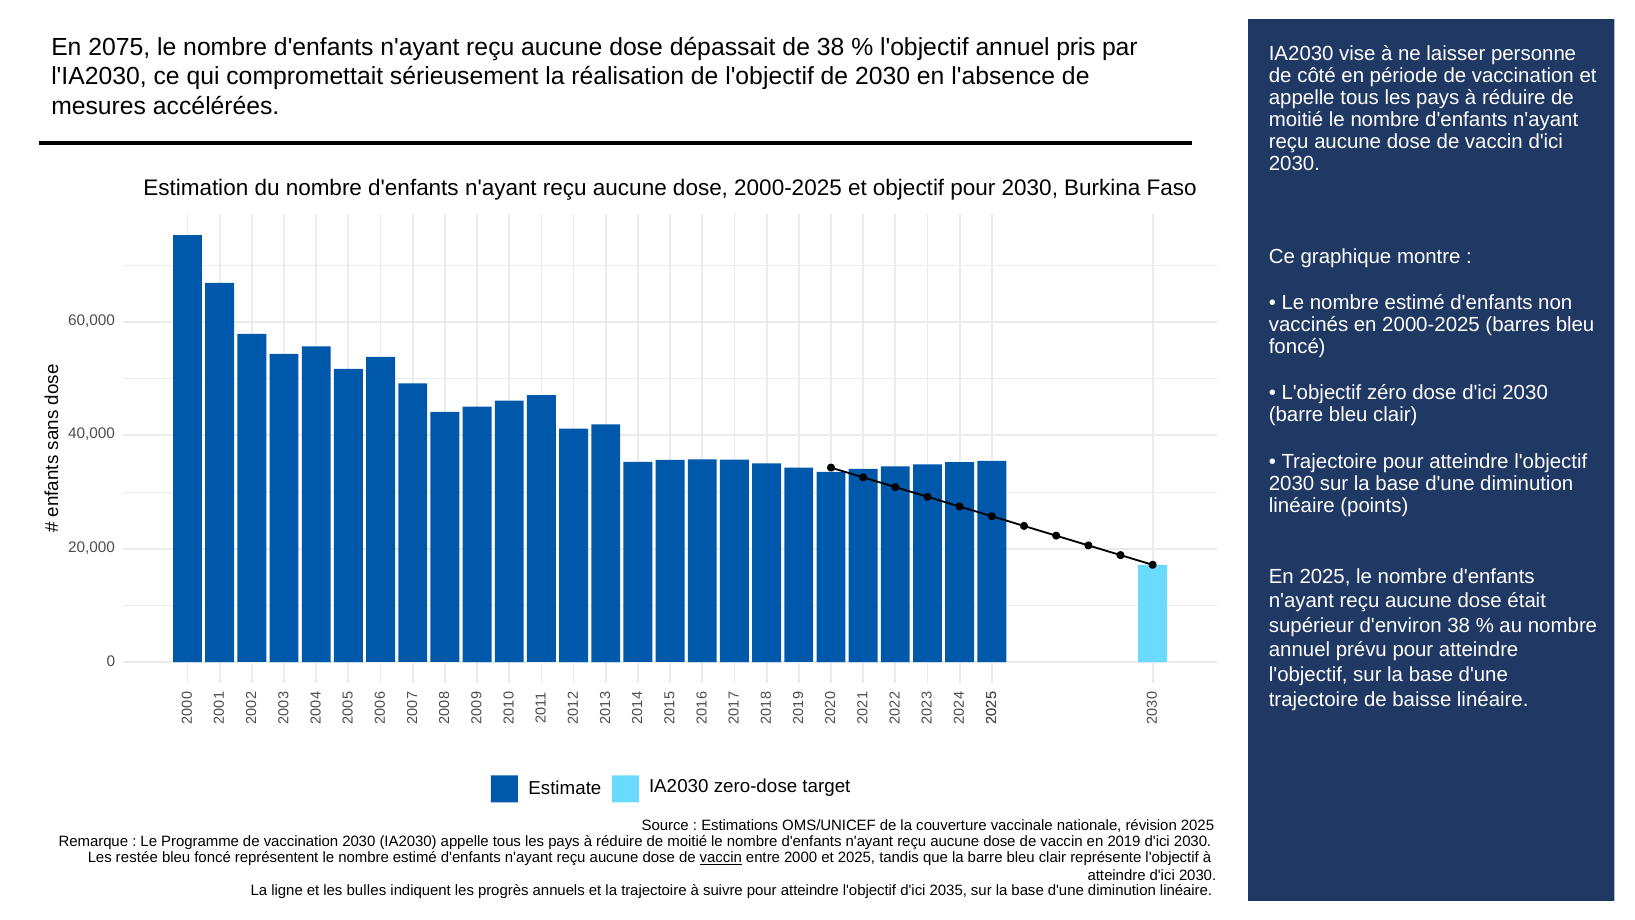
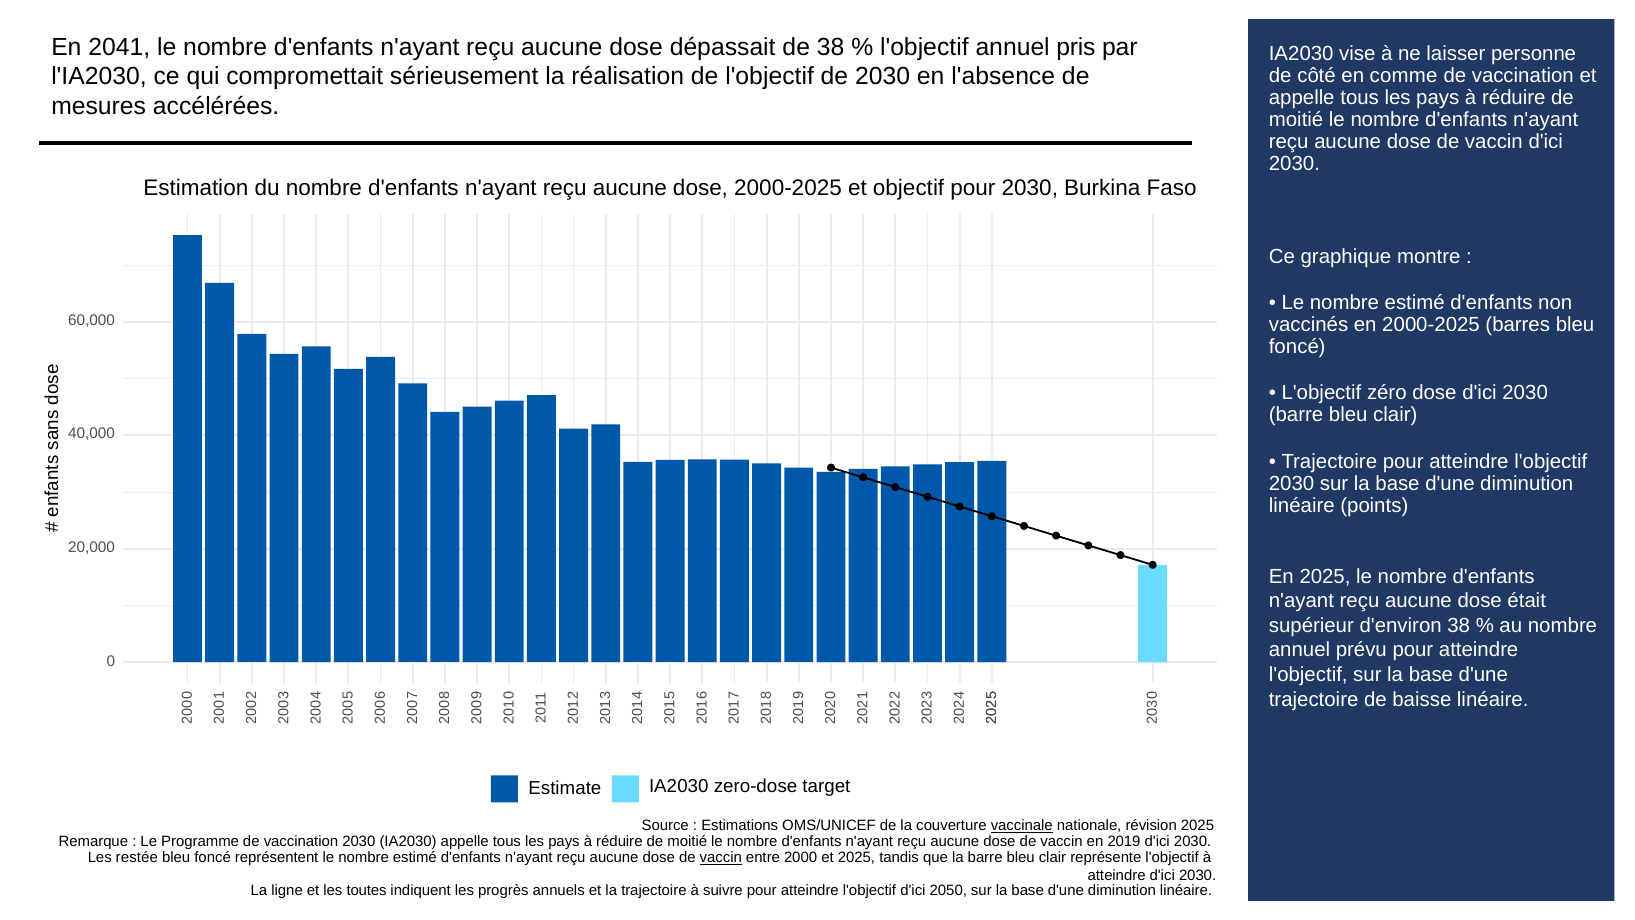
2075: 2075 -> 2041
période: période -> comme
vaccinale underline: none -> present
bulles: bulles -> toutes
2035: 2035 -> 2050
